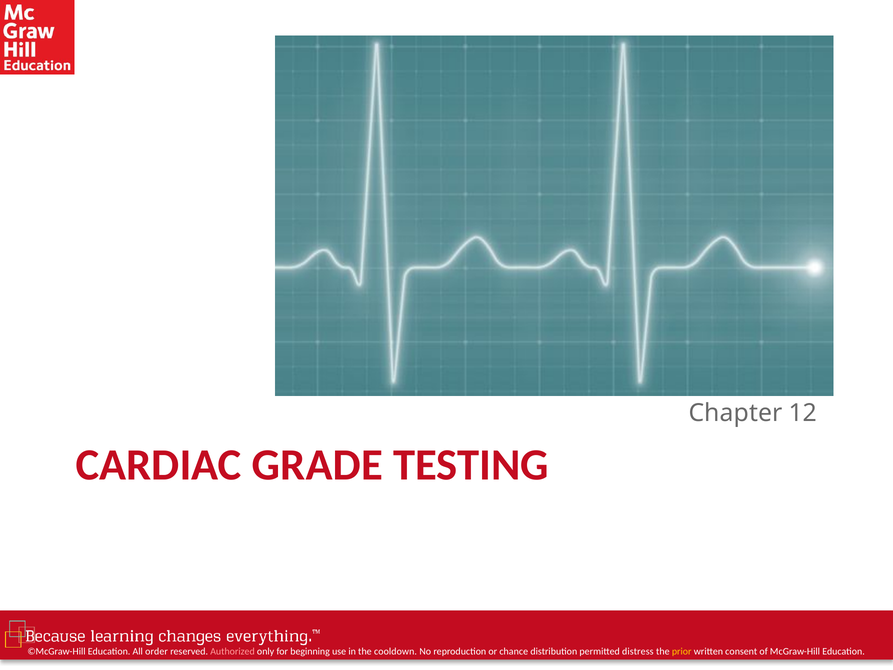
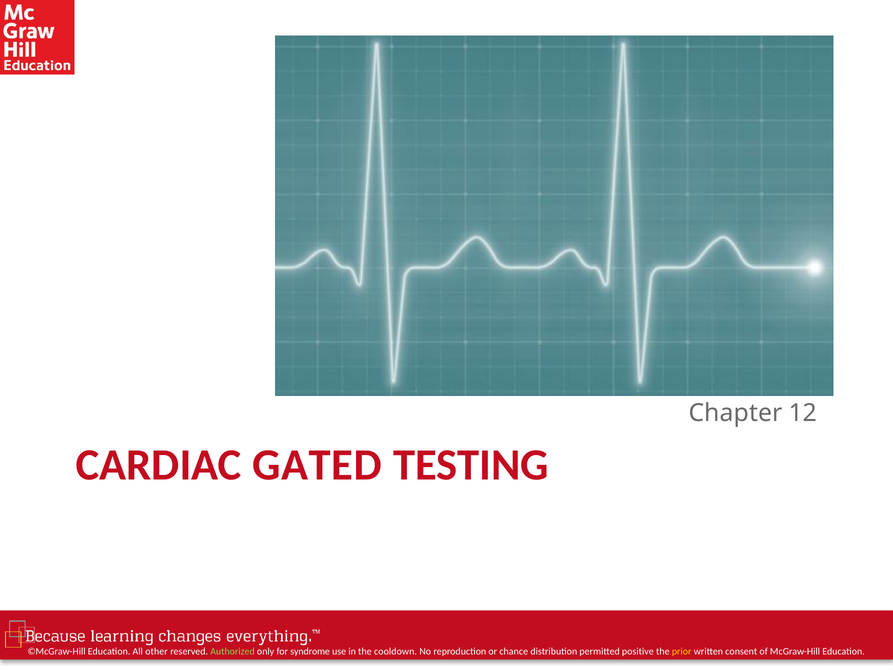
GRADE: GRADE -> GATED
order: order -> other
Authorized colour: pink -> light green
beginning: beginning -> syndrome
distress: distress -> positive
